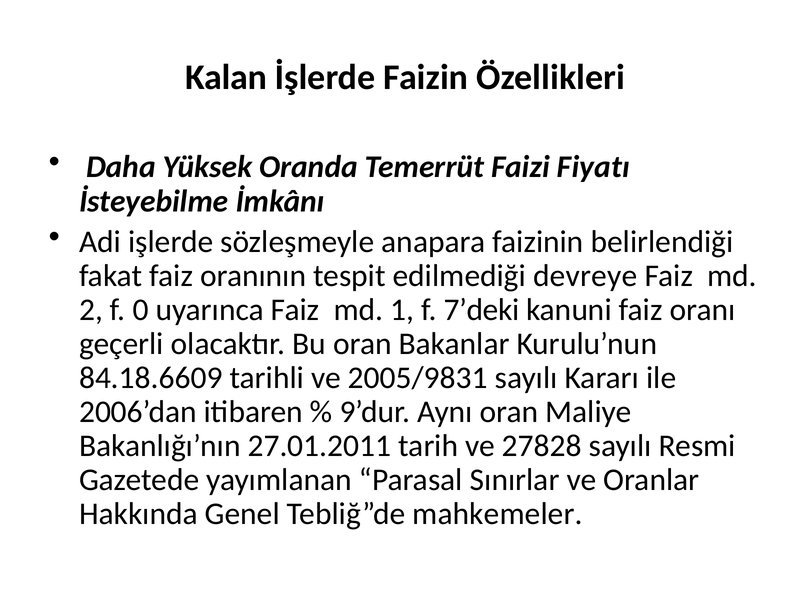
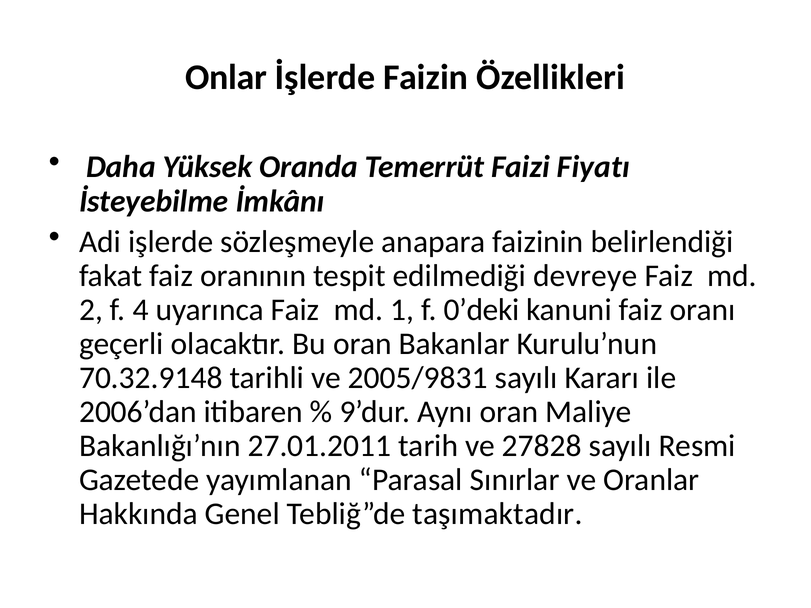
Kalan: Kalan -> Onlar
0: 0 -> 4
7’deki: 7’deki -> 0’deki
84.18.6609: 84.18.6609 -> 70.32.9148
mahkemeler: mahkemeler -> taşımaktadır
